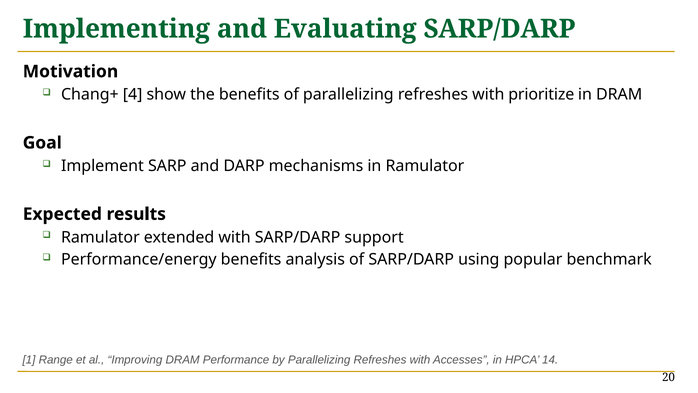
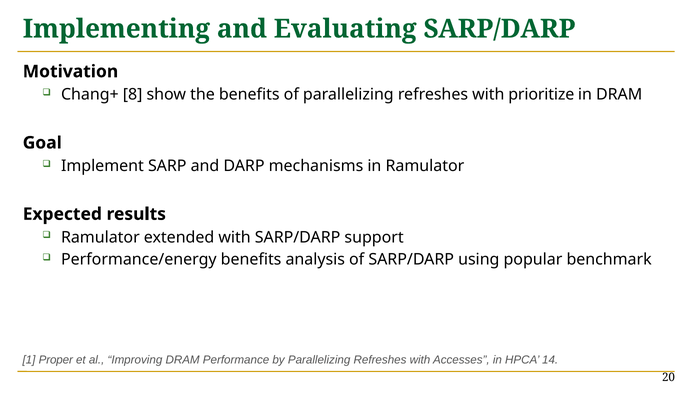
4: 4 -> 8
Range: Range -> Proper
